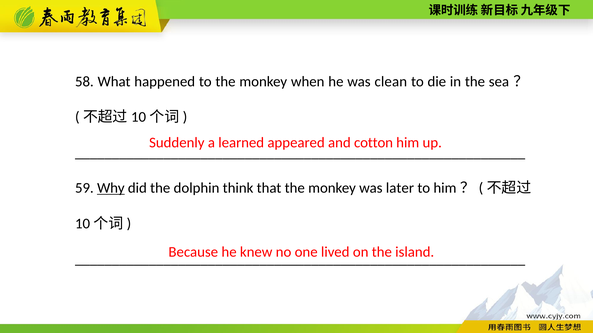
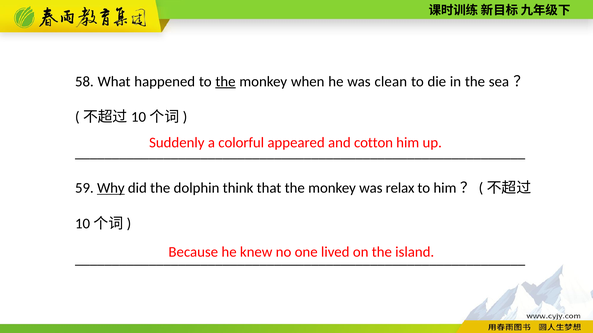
the at (225, 82) underline: none -> present
learned: learned -> colorful
later: later -> relax
